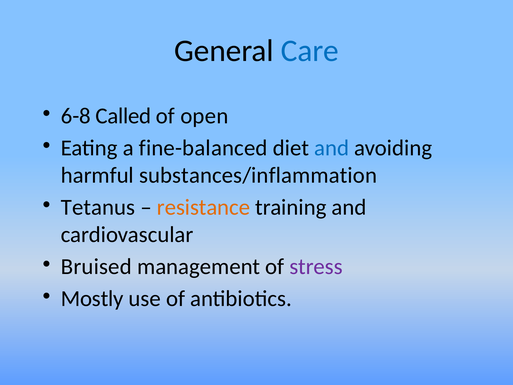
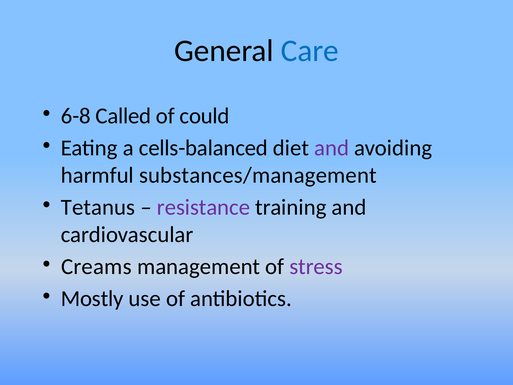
open: open -> could
fine-balanced: fine-balanced -> cells-balanced
and at (332, 148) colour: blue -> purple
substances/inflammation: substances/inflammation -> substances/management
resistance colour: orange -> purple
Bruised: Bruised -> Creams
